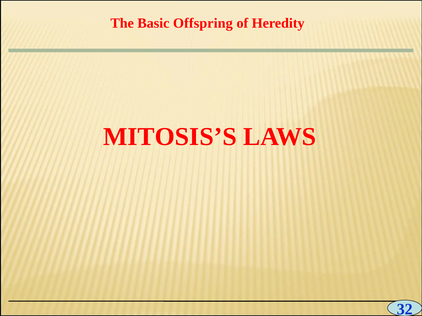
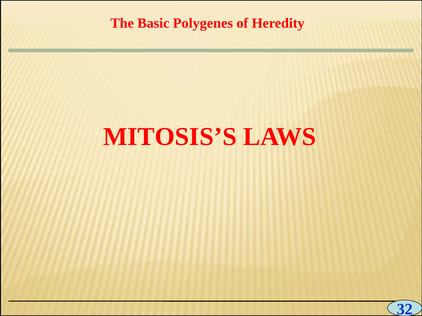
Offspring: Offspring -> Polygenes
